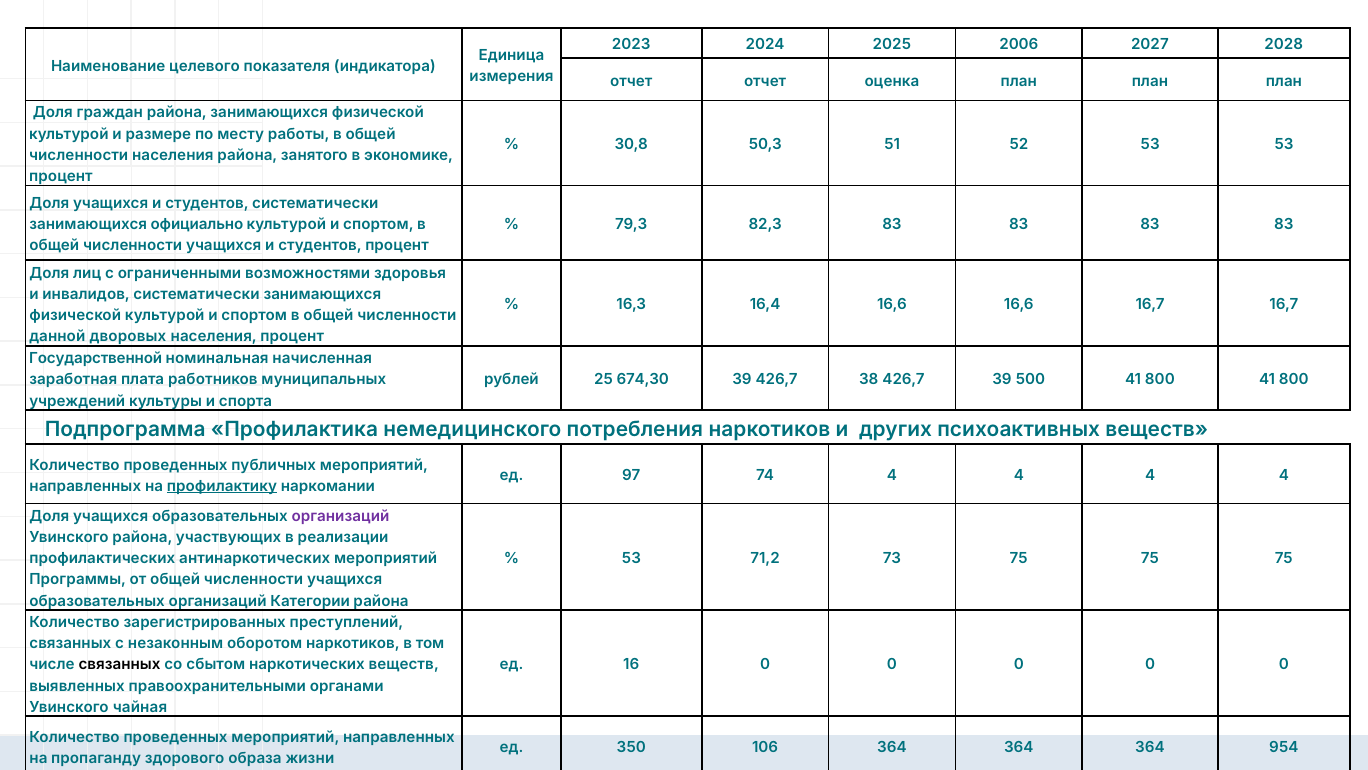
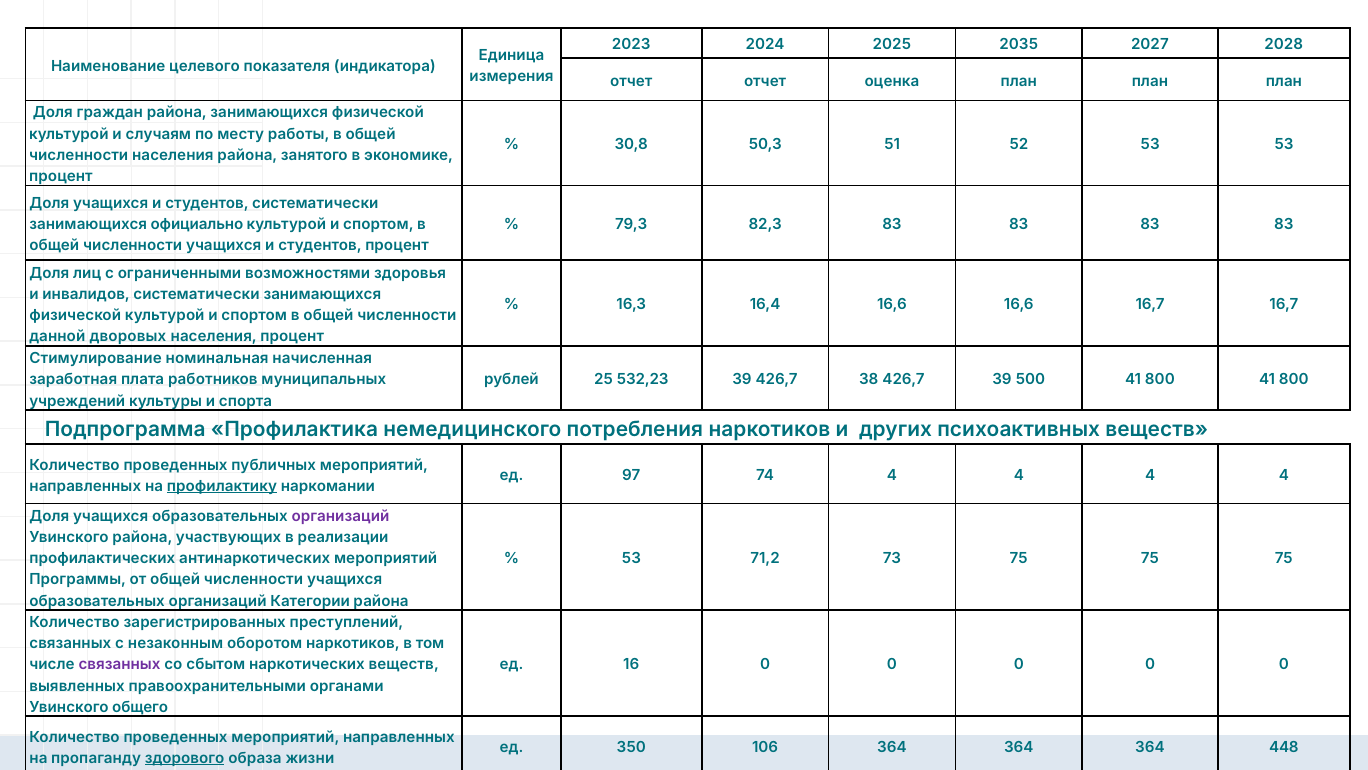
2006: 2006 -> 2035
размере: размере -> случаям
Государственной: Государственной -> Стимулирование
674,30: 674,30 -> 532,23
связанных at (120, 665) colour: black -> purple
чайная: чайная -> общего
954: 954 -> 448
здорового underline: none -> present
